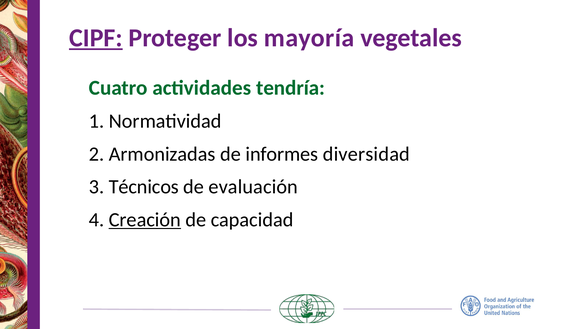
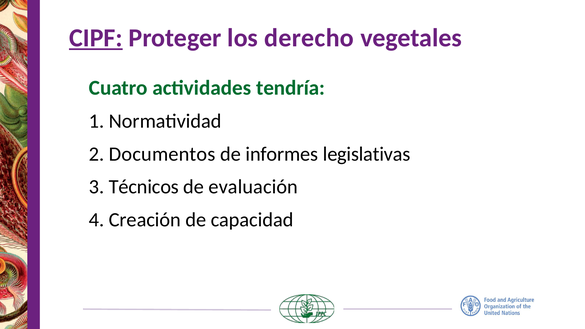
mayoría: mayoría -> derecho
Armonizadas: Armonizadas -> Documentos
diversidad: diversidad -> legislativas
Creación underline: present -> none
